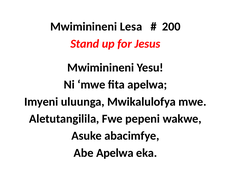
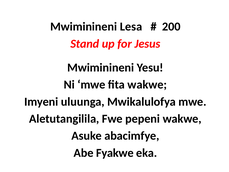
fita apelwa: apelwa -> wakwe
Abe Apelwa: Apelwa -> Fyakwe
